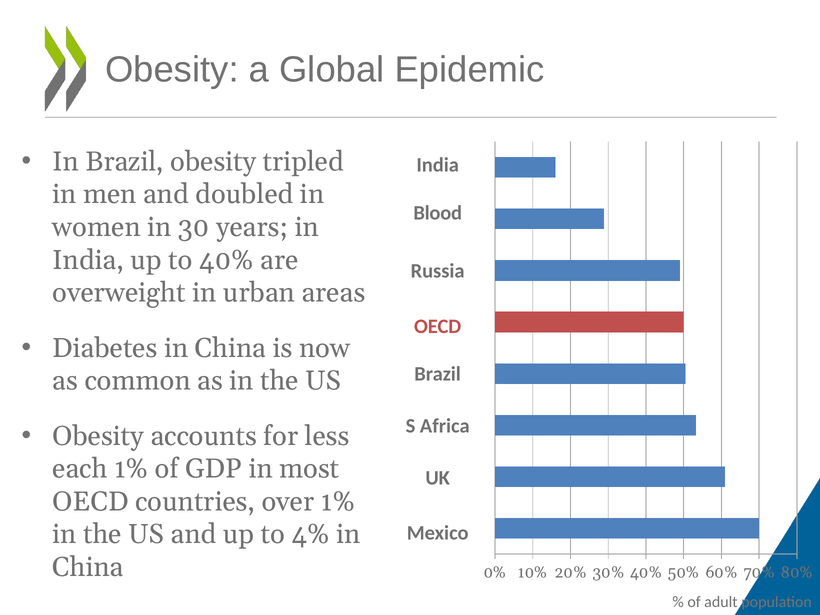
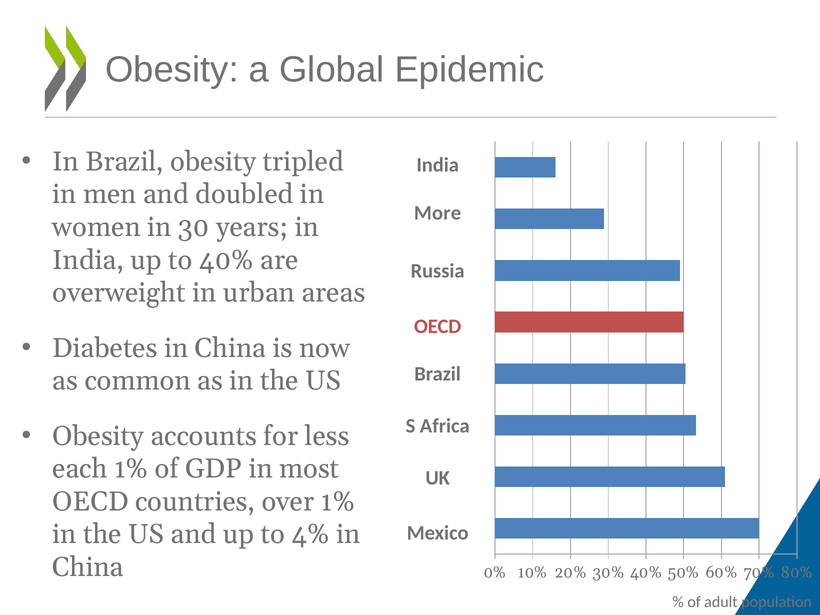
Blood: Blood -> More
